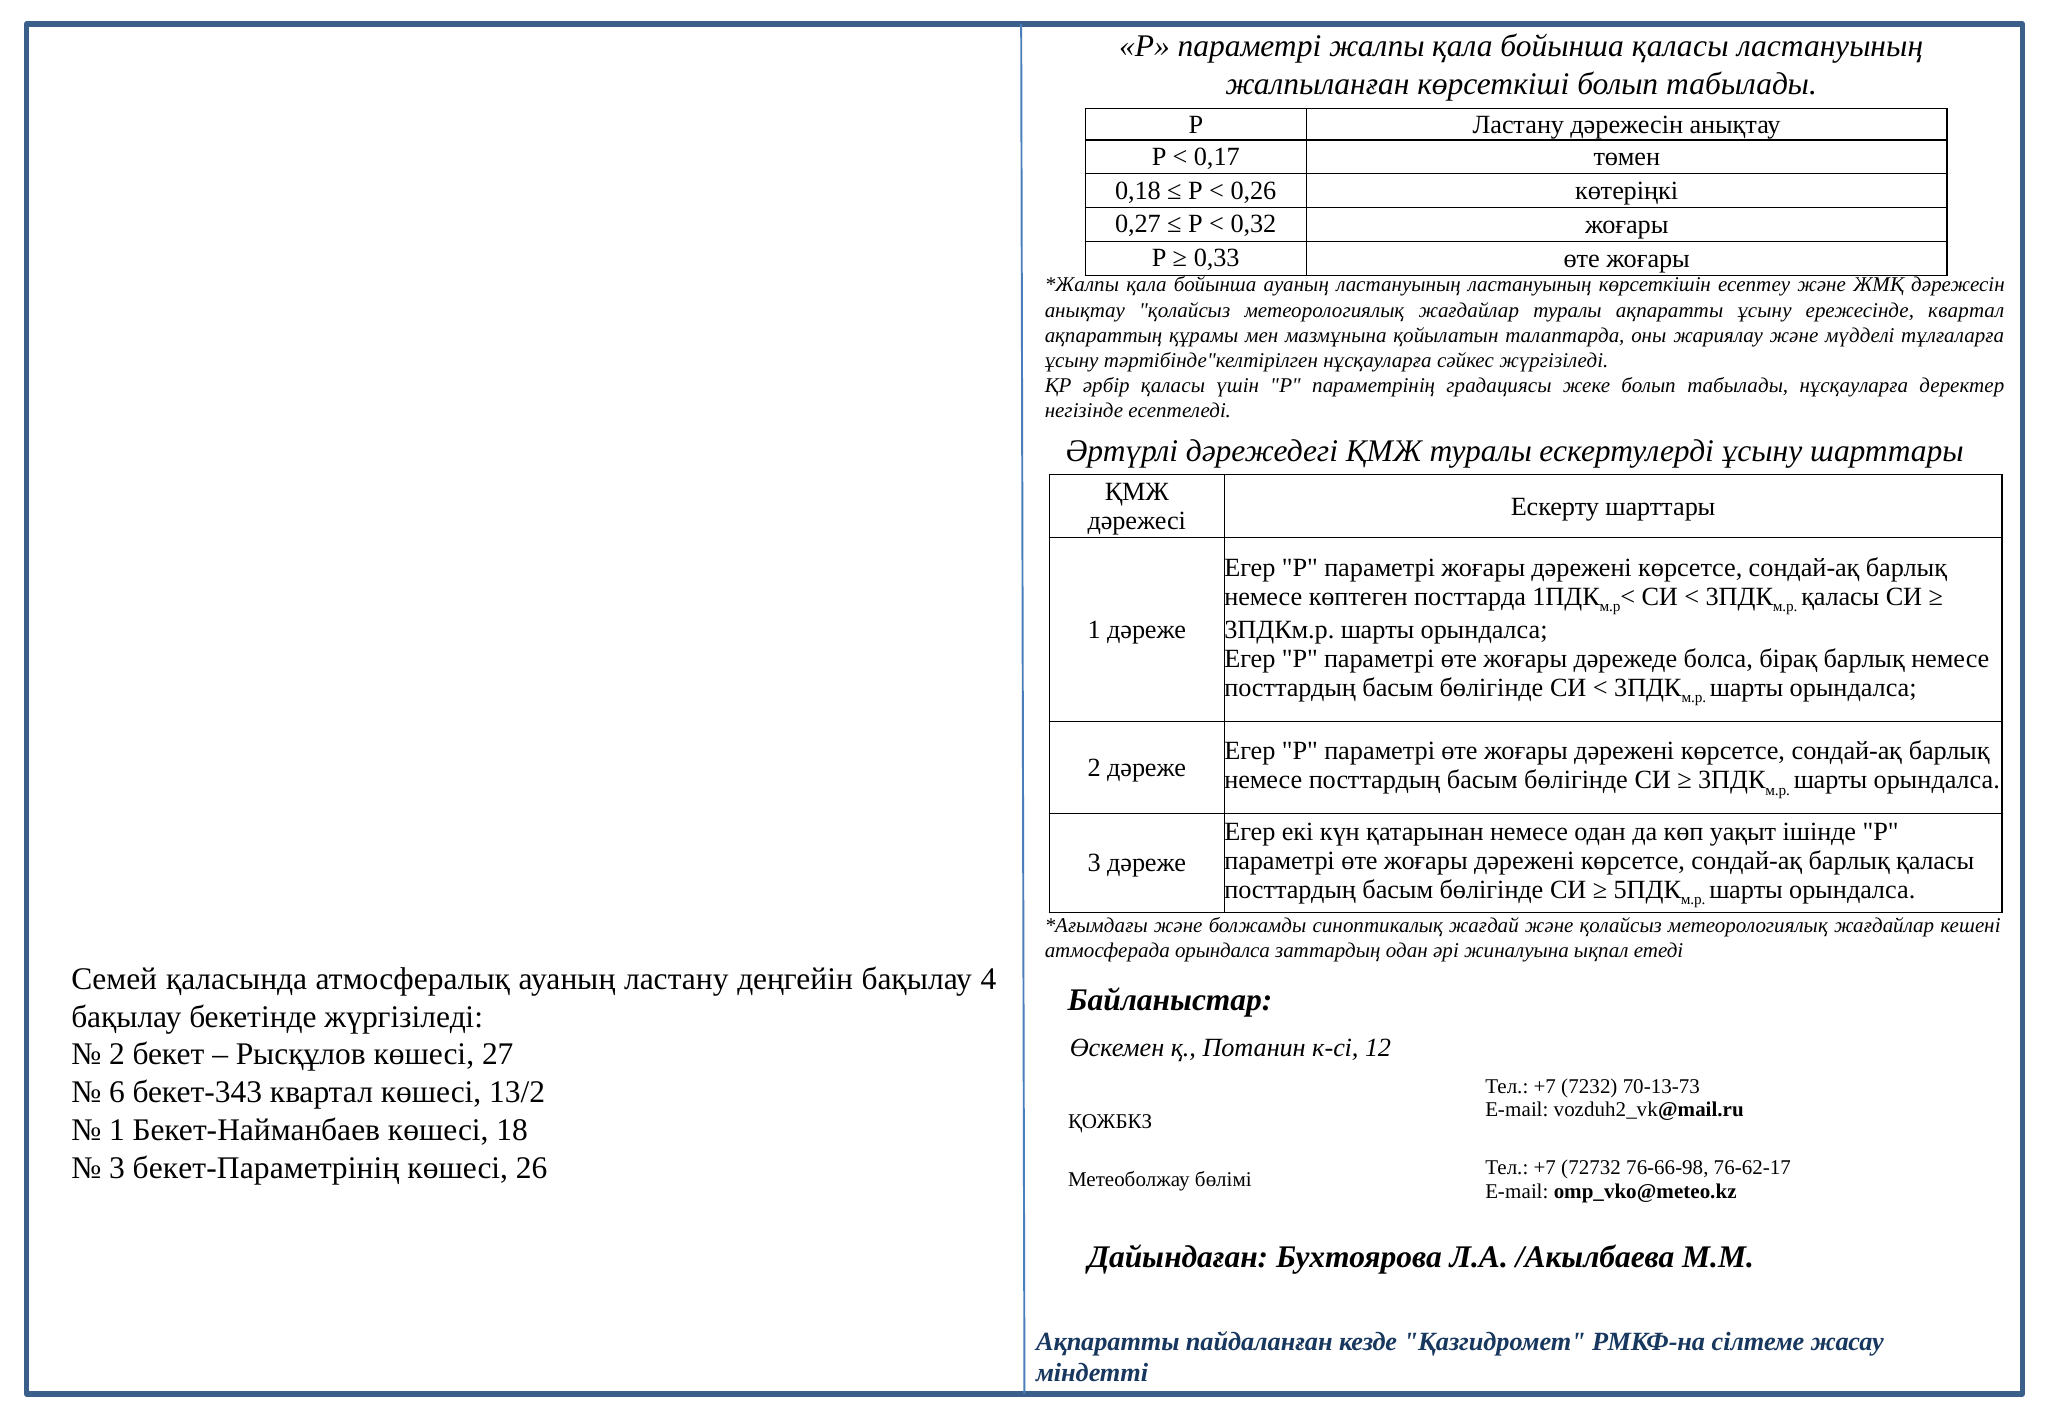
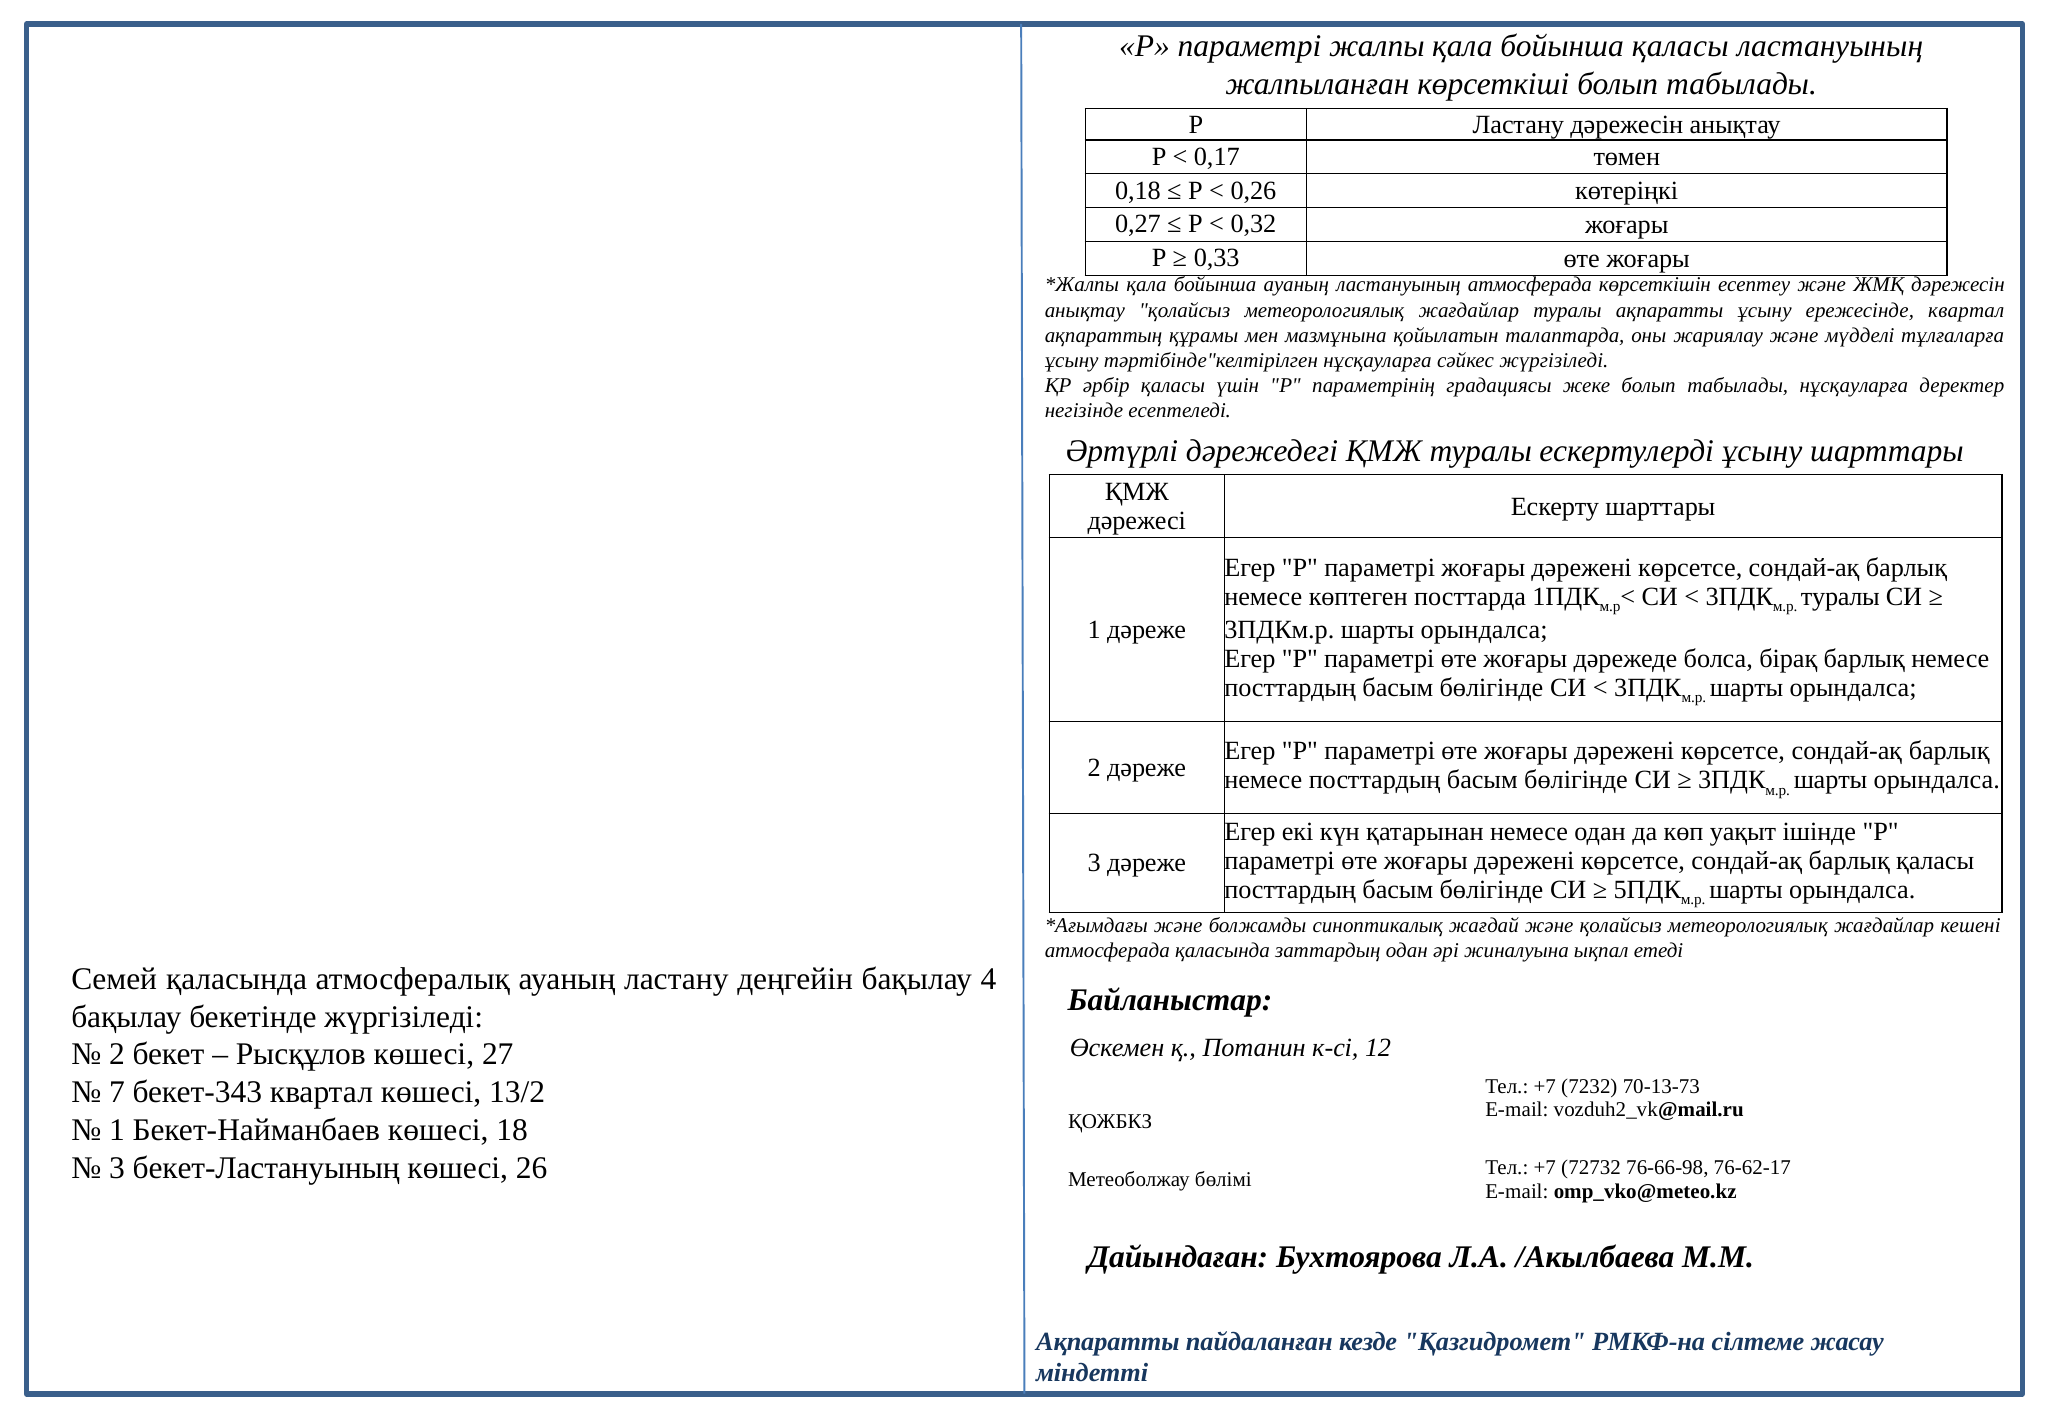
ластануының ластануының: ластануының -> атмосферада
қаласы at (1840, 597): қаласы -> туралы
атмосферада орындалса: орындалса -> қаласында
6: 6 -> 7
бекет-Параметрінің: бекет-Параметрінің -> бекет-Ластануының
